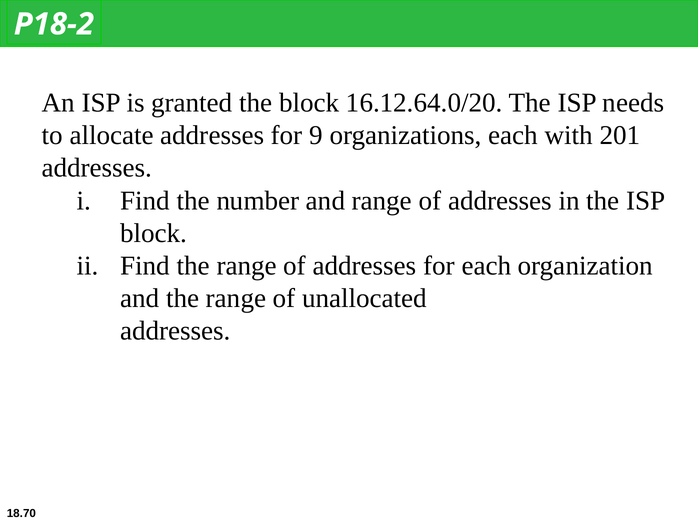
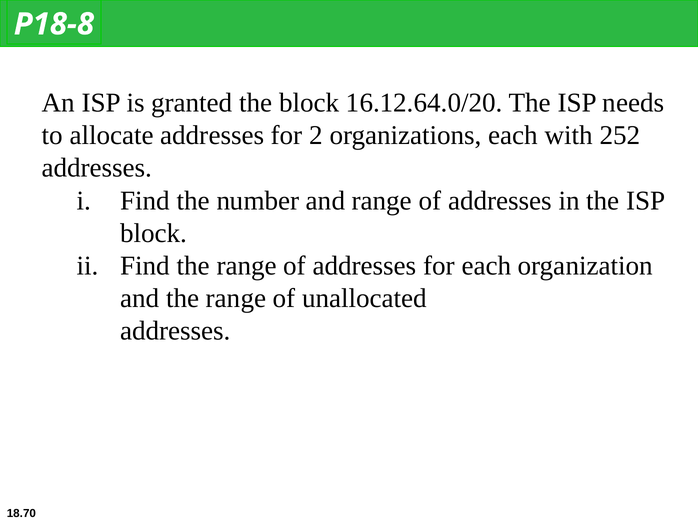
P18-2: P18-2 -> P18-8
9: 9 -> 2
201: 201 -> 252
